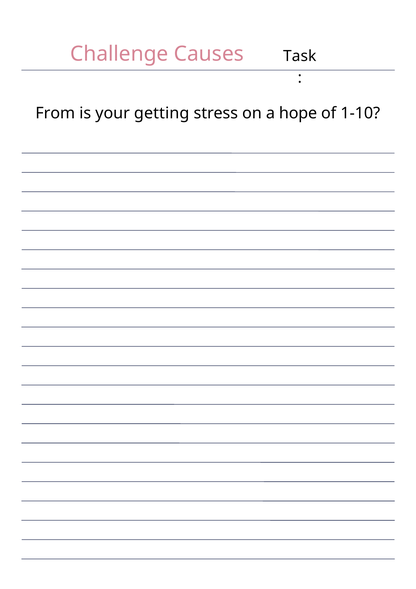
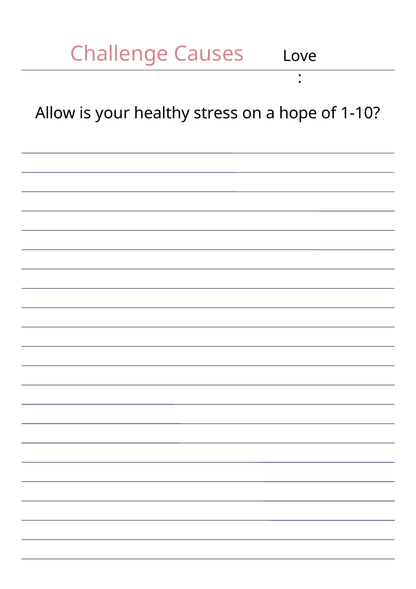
Task: Task -> Love
From: From -> Allow
getting: getting -> healthy
